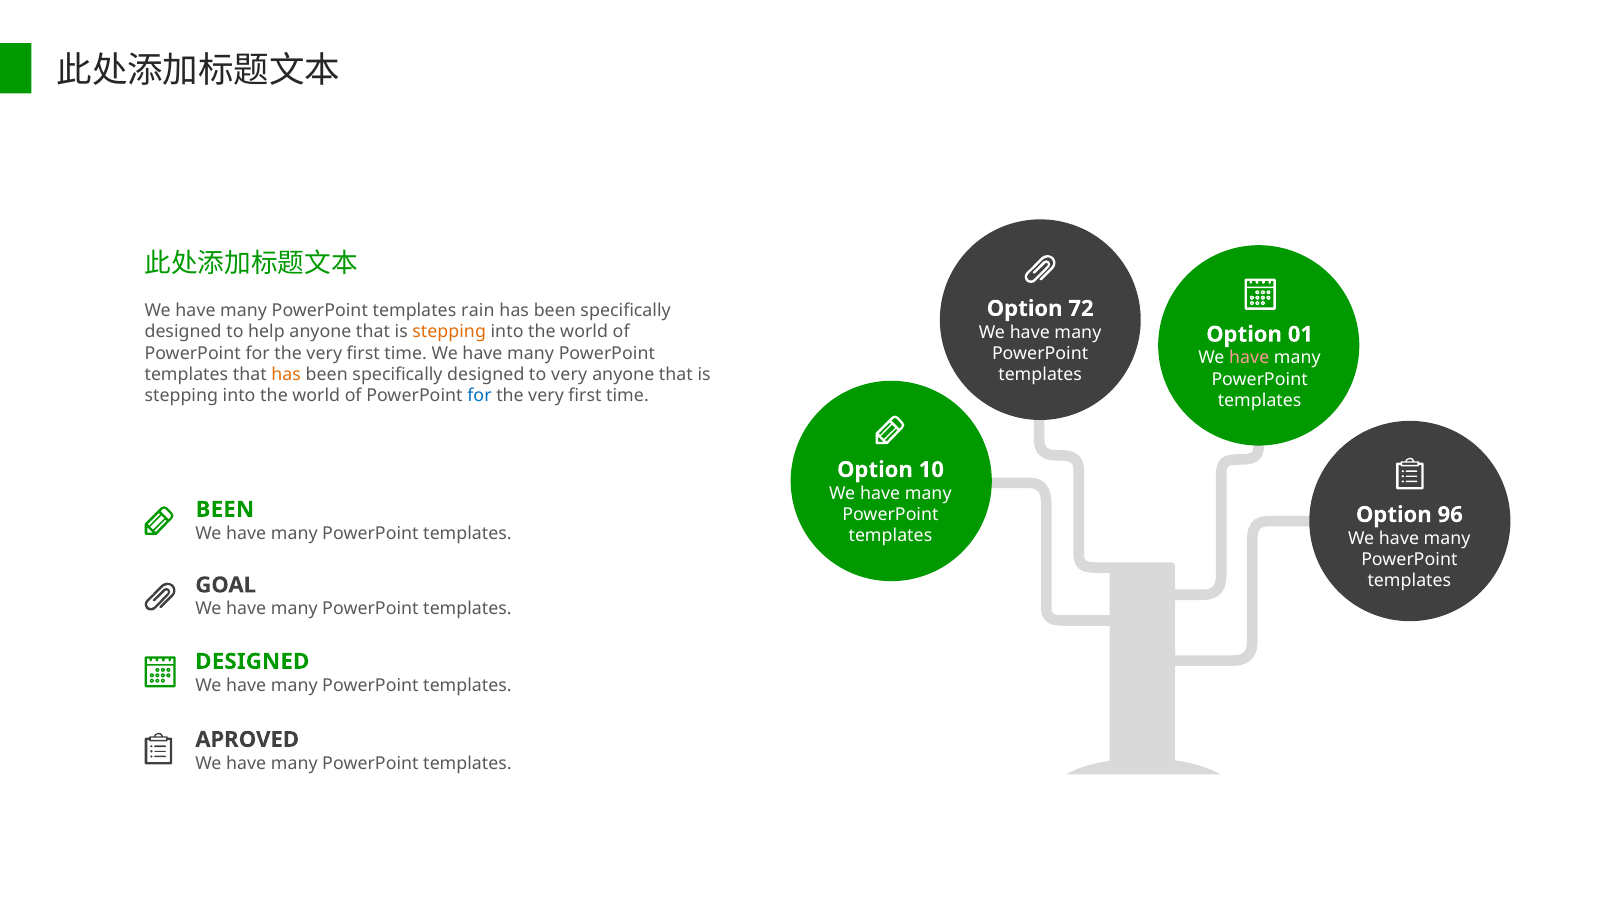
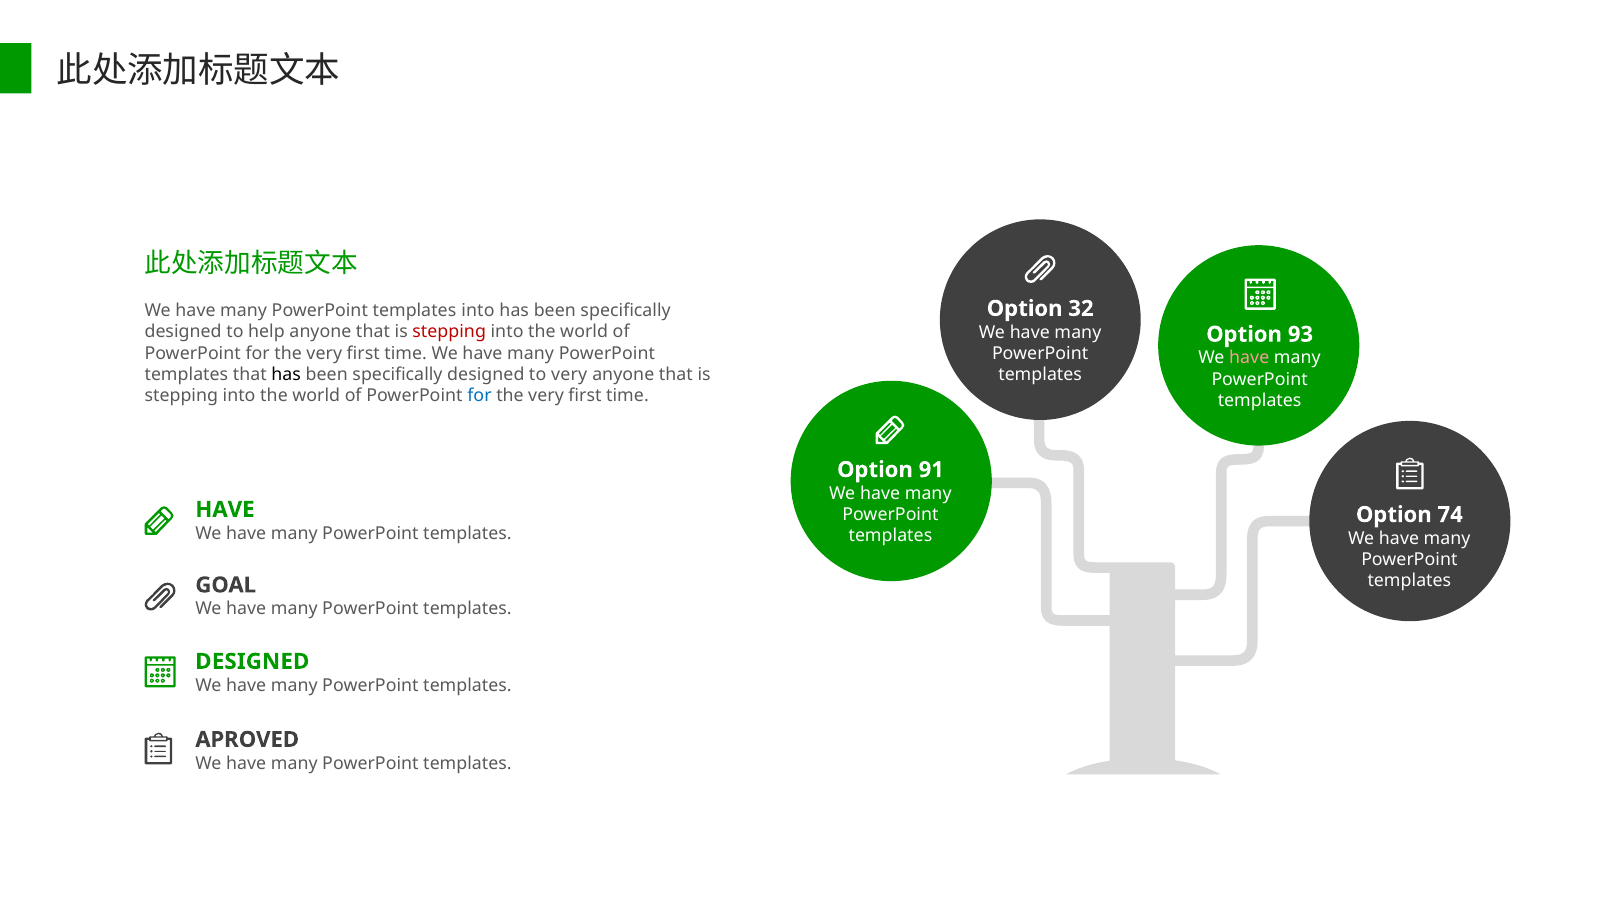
72: 72 -> 32
templates rain: rain -> into
stepping at (449, 332) colour: orange -> red
01: 01 -> 93
has at (286, 374) colour: orange -> black
10: 10 -> 91
BEEN at (225, 509): BEEN -> HAVE
96: 96 -> 74
